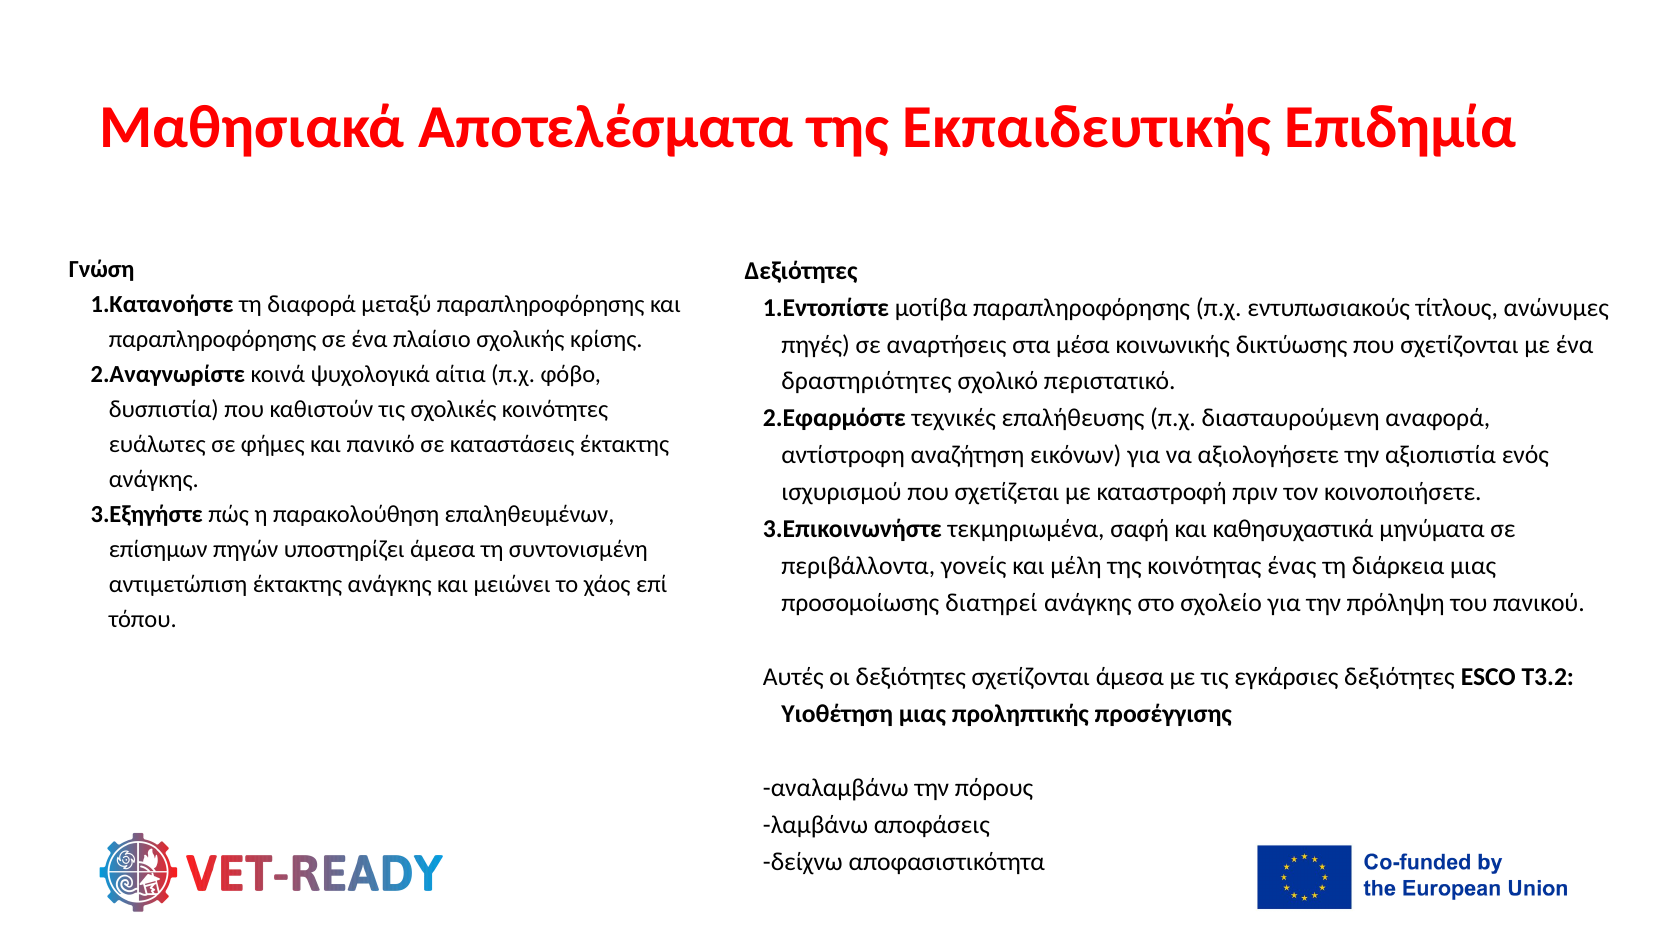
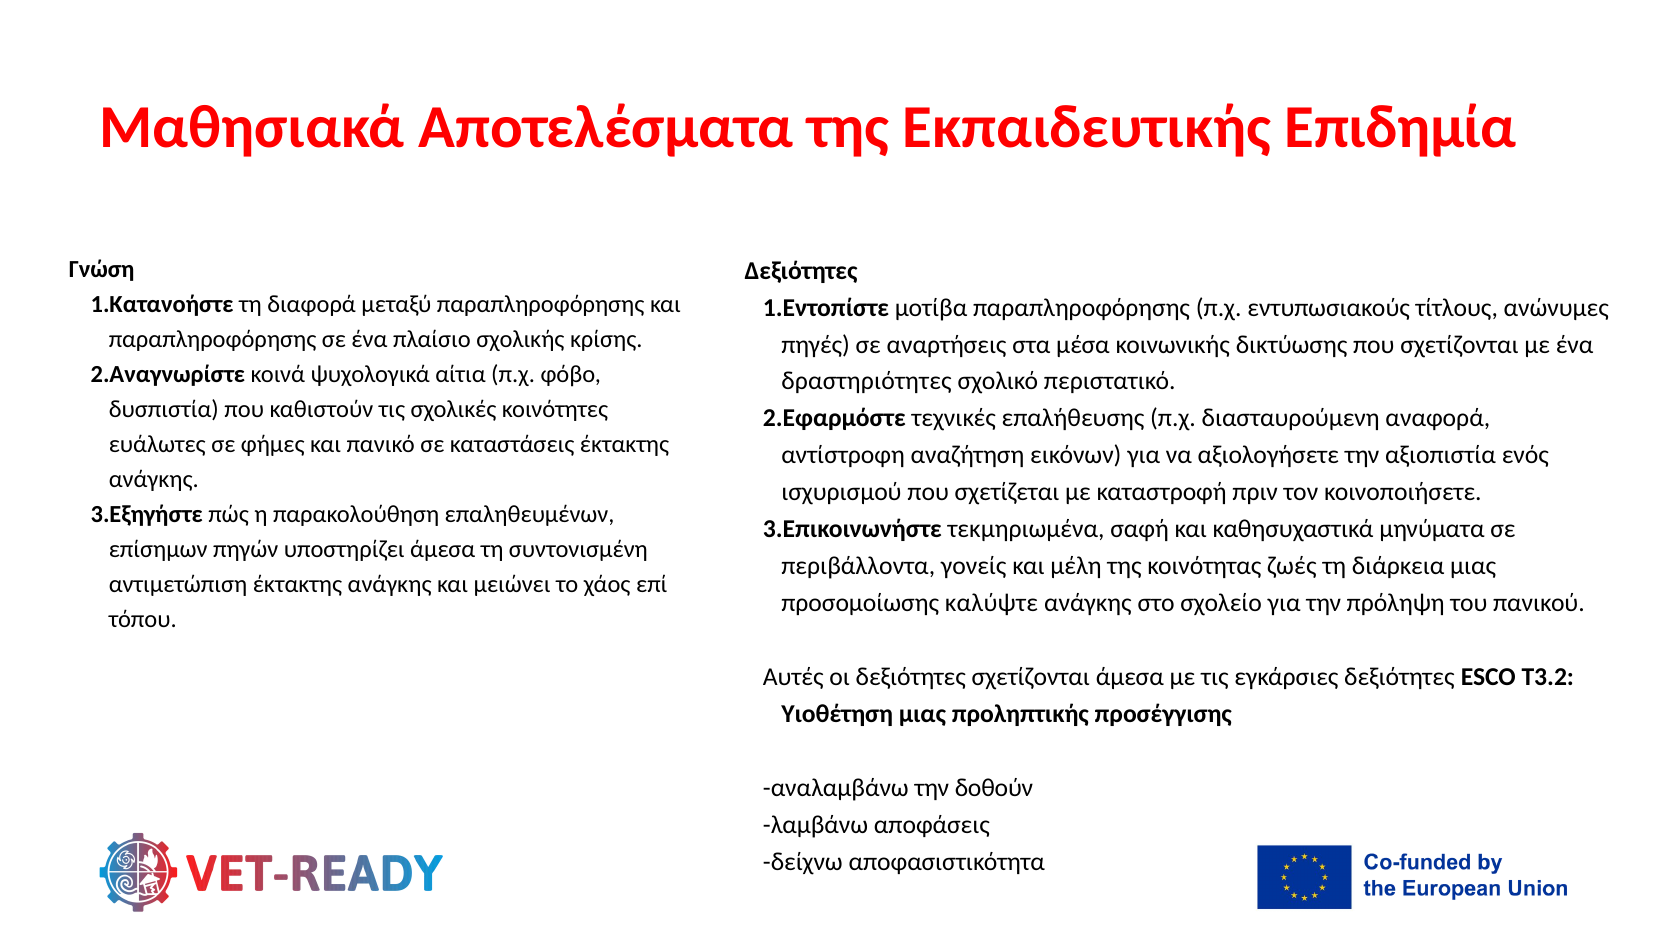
ένας: ένας -> ζωές
διατηρεί: διατηρεί -> καλύψτε
πόρους: πόρους -> δοθούν
